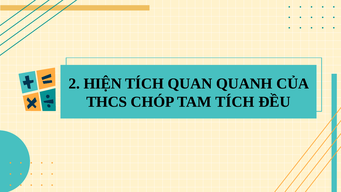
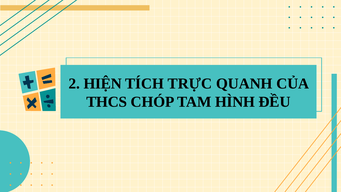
QUAN: QUAN -> TRỰC
TAM TÍCH: TÍCH -> HÌNH
